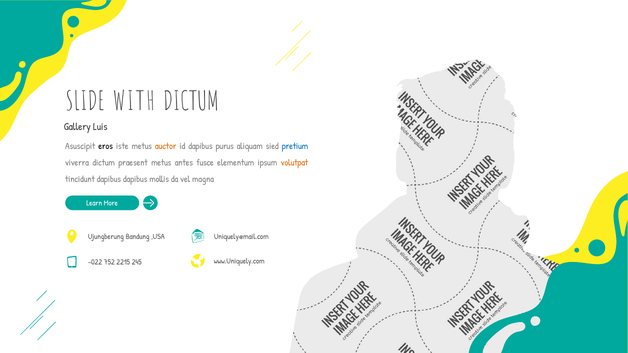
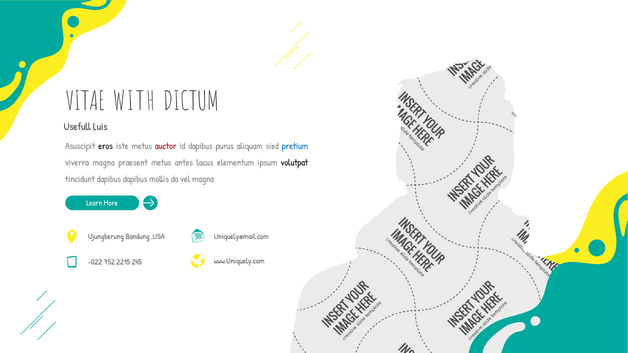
SLIDE: SLIDE -> VITAE
Gallery: Gallery -> Usefull
auctor colour: orange -> red
viverra dictum: dictum -> magna
fusce: fusce -> lacus
volutpat colour: orange -> black
